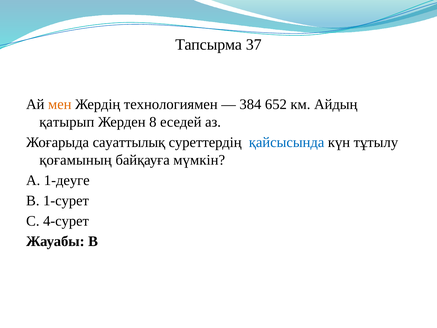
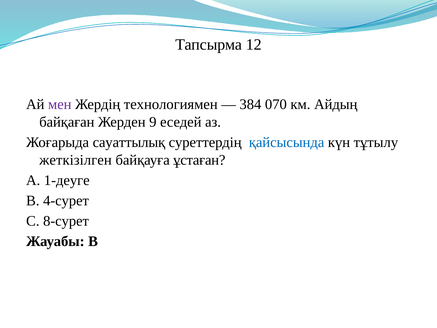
37: 37 -> 12
мен colour: orange -> purple
652: 652 -> 070
қатырып: қатырып -> байқаған
8: 8 -> 9
қоғамының: қоғамының -> жеткізілген
мүмкін: мүмкін -> ұстаған
1-сурет: 1-сурет -> 4-сурет
4-сурет: 4-сурет -> 8-сурет
